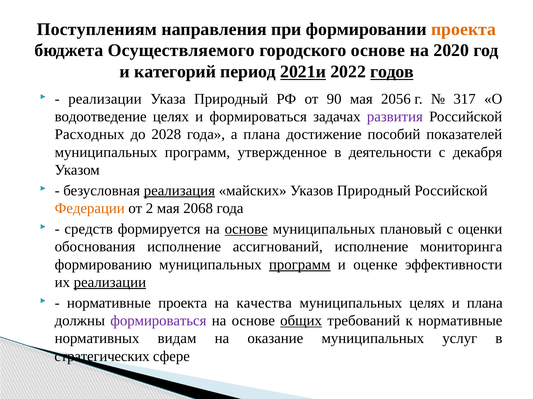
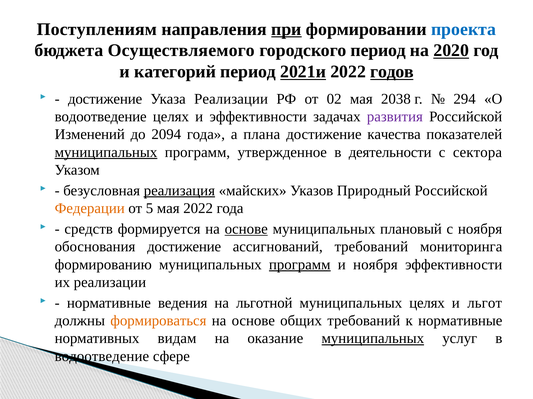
при underline: none -> present
проекта at (463, 29) colour: orange -> blue
городского основе: основе -> период
2020 underline: none -> present
реализации at (105, 99): реализации -> достижение
Указа Природный: Природный -> Реализации
90: 90 -> 02
2056: 2056 -> 2038
317: 317 -> 294
и формироваться: формироваться -> эффективности
Расходных: Расходных -> Изменений
2028: 2028 -> 2094
пособий: пособий -> качества
муниципальных at (106, 152) underline: none -> present
декабря: декабря -> сектора
2: 2 -> 5
мая 2068: 2068 -> 2022
с оценки: оценки -> ноября
обоснования исполнение: исполнение -> достижение
ассигнований исполнение: исполнение -> требований
и оценке: оценке -> ноября
реализации at (110, 283) underline: present -> none
нормативные проекта: проекта -> ведения
качества: качества -> льготной
и плана: плана -> льгот
формироваться at (158, 321) colour: purple -> orange
общих underline: present -> none
муниципальных at (373, 339) underline: none -> present
стратегических at (102, 357): стратегических -> водоотведение
